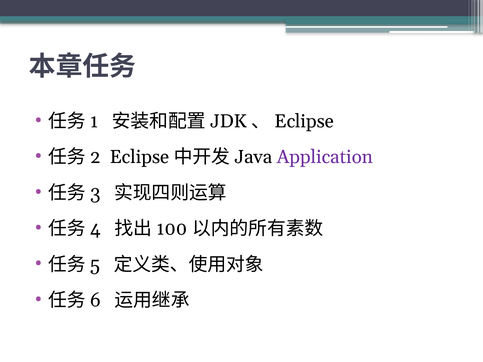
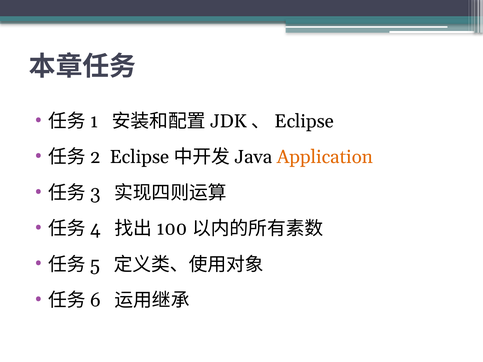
Application colour: purple -> orange
